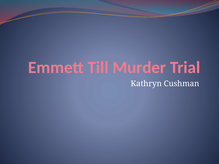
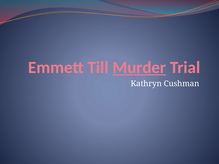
Murder underline: none -> present
